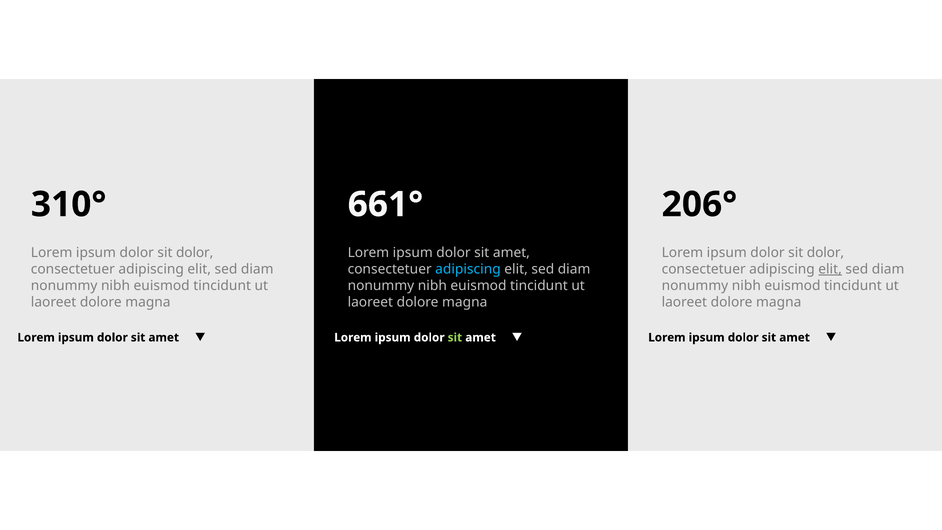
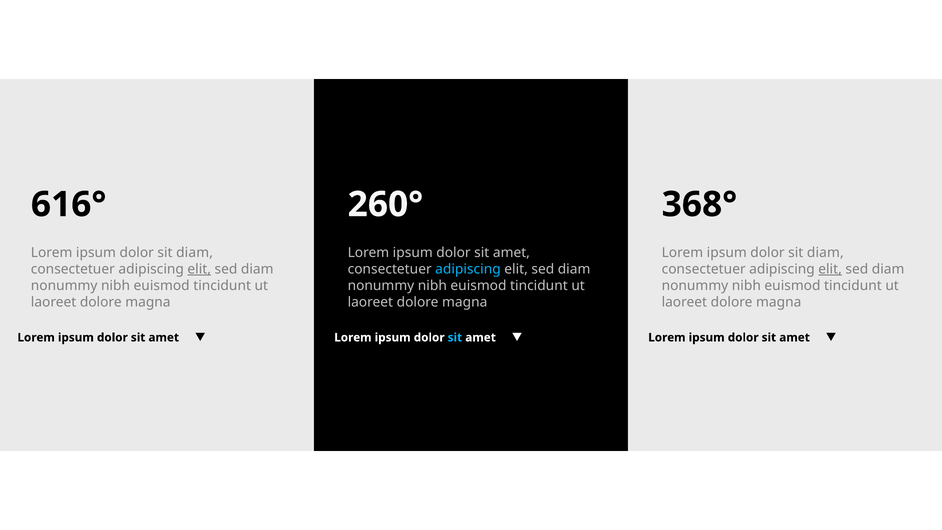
310°: 310° -> 616°
661°: 661° -> 260°
206°: 206° -> 368°
dolor at (195, 252): dolor -> diam
dolor at (825, 252): dolor -> diam
elit at (199, 269) underline: none -> present
sit at (455, 337) colour: light green -> light blue
